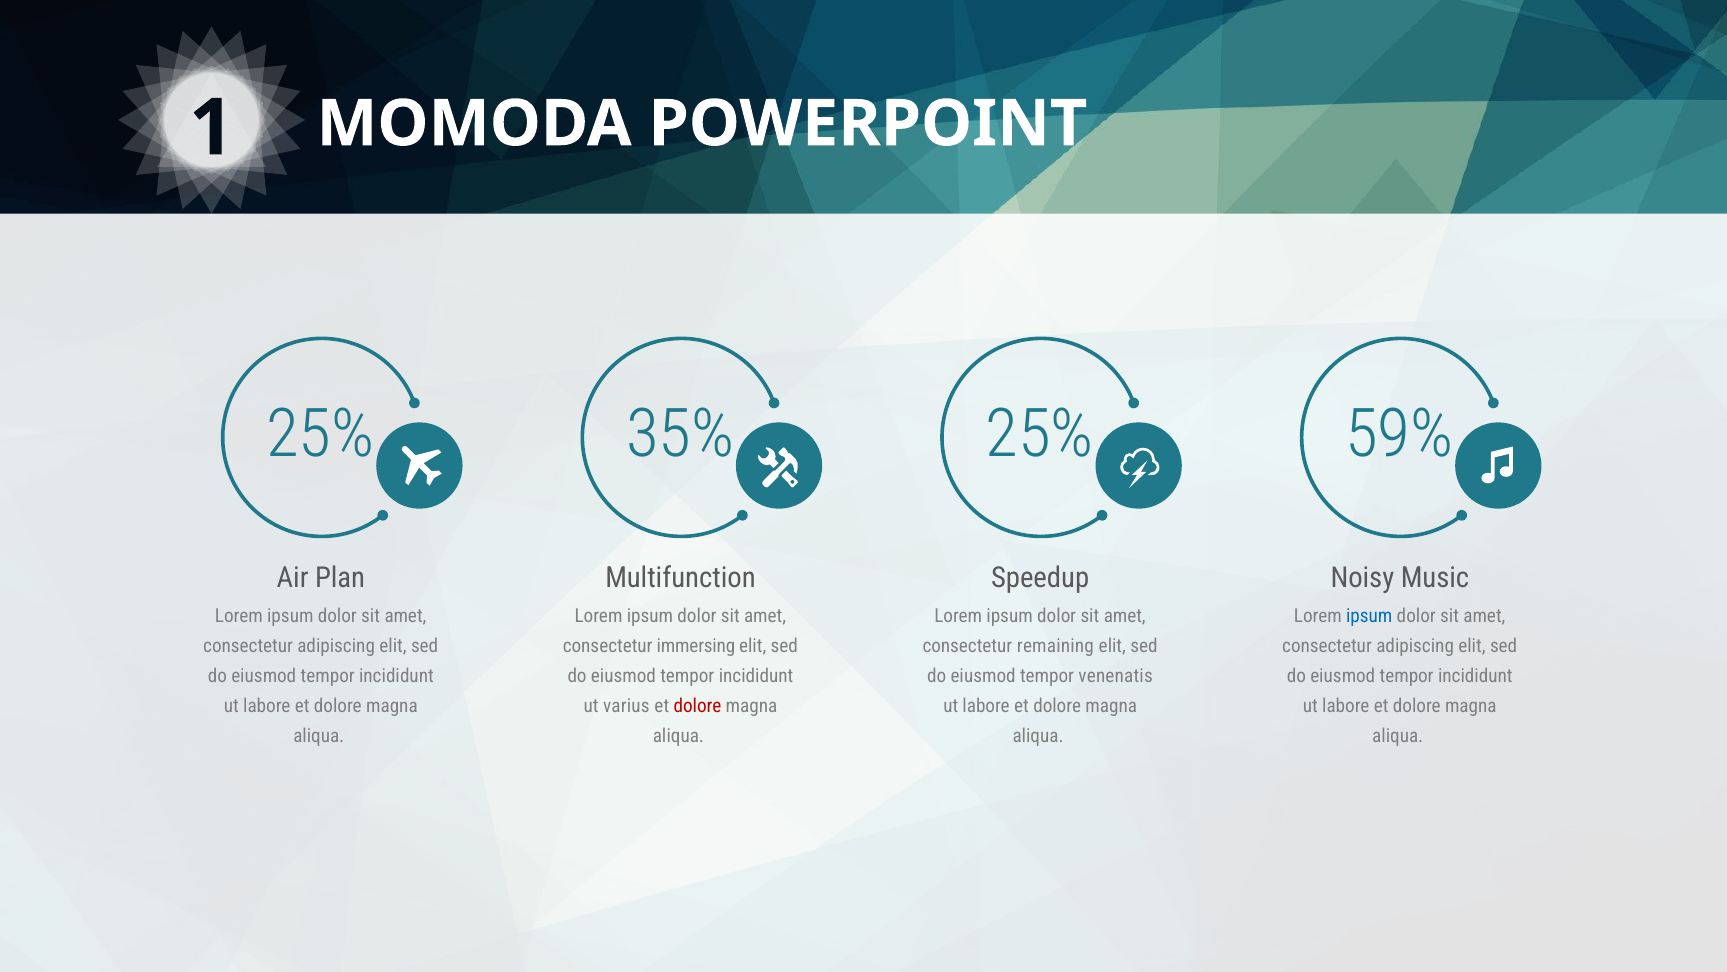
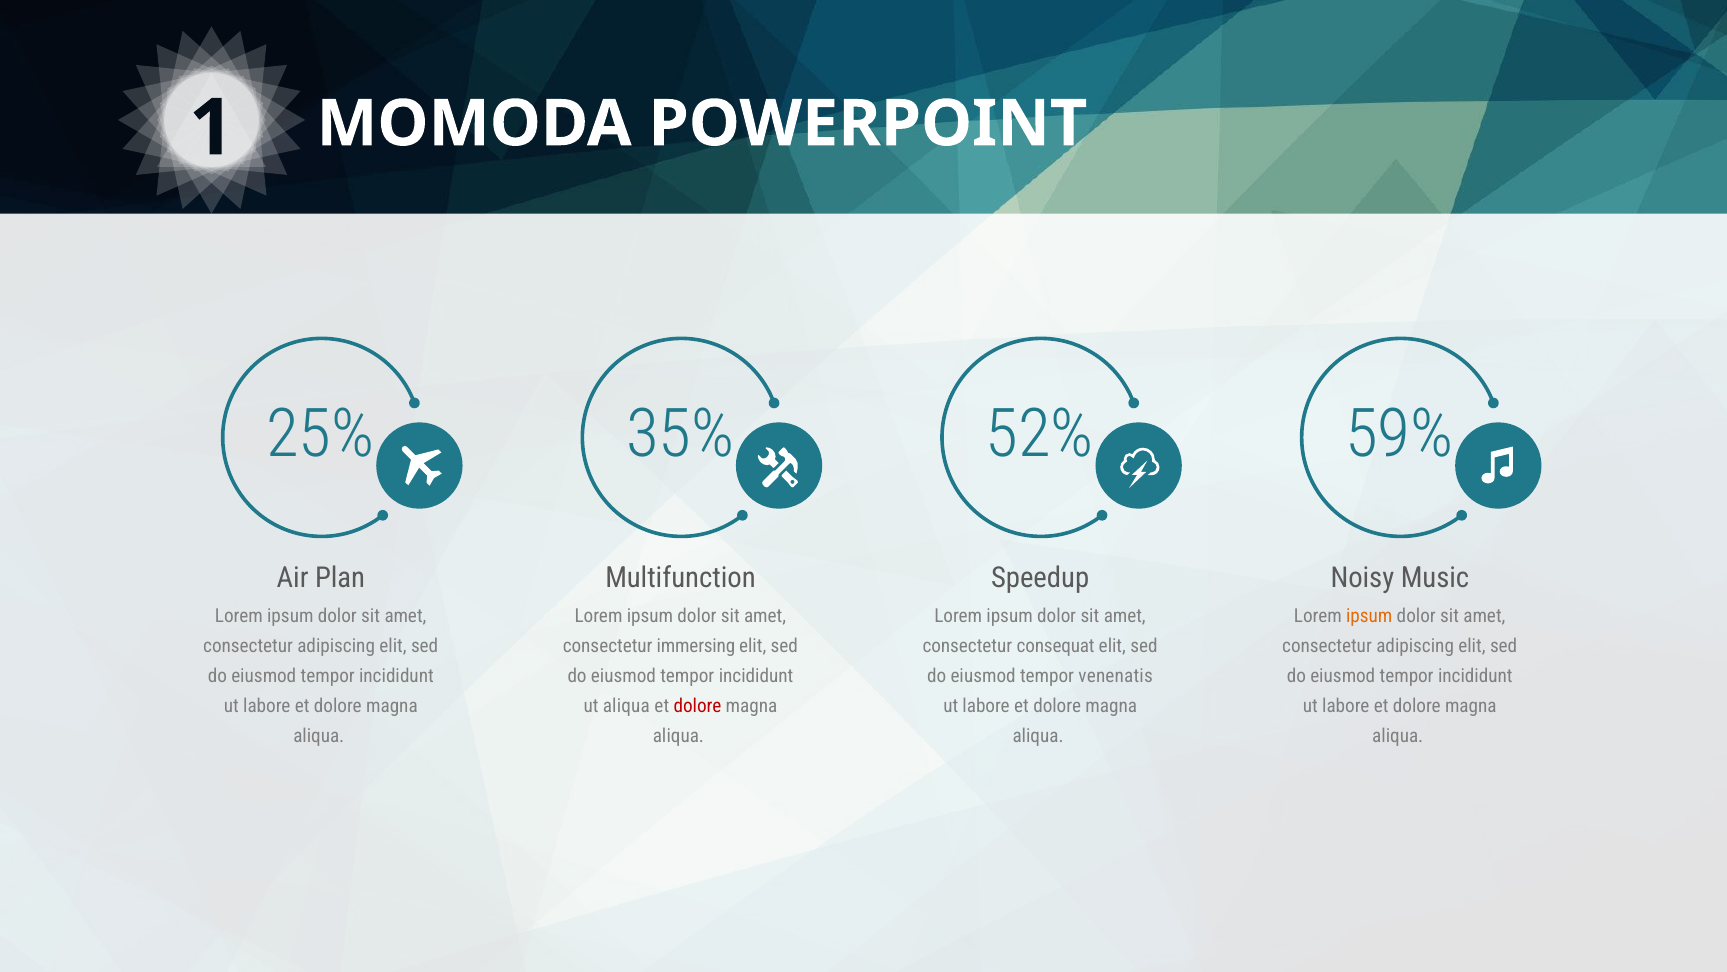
35% 25%: 25% -> 52%
ipsum at (1369, 616) colour: blue -> orange
remaining: remaining -> consequat
ut varius: varius -> aliqua
